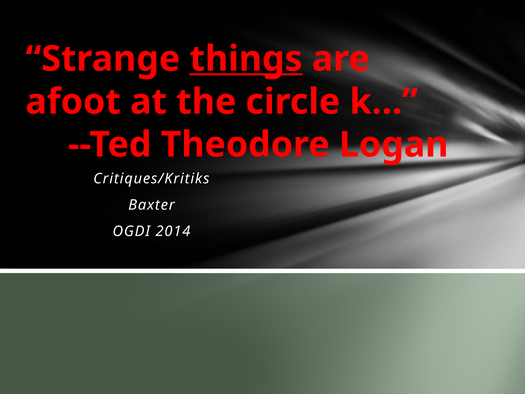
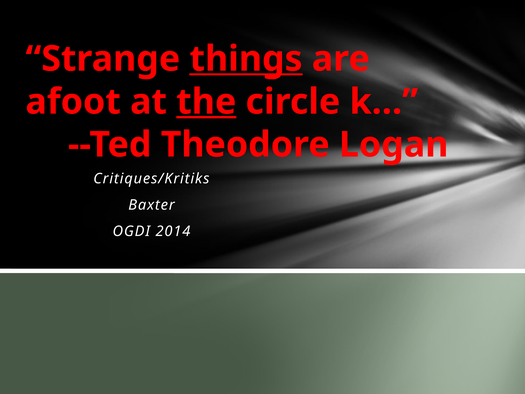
the underline: none -> present
